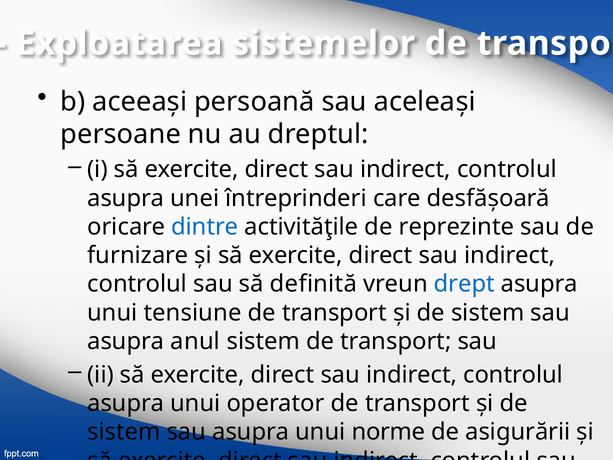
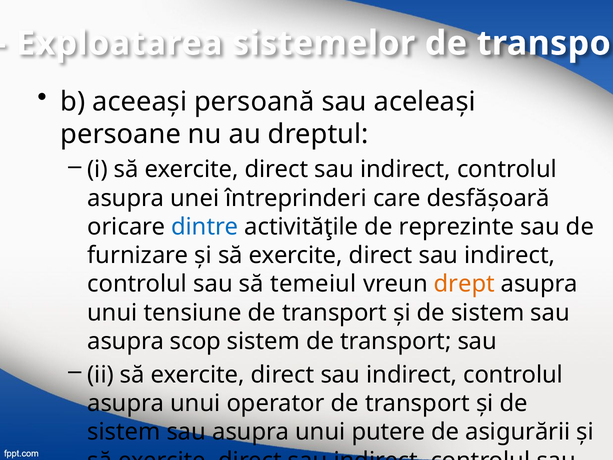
definită: definită -> temeiul
drept at (464, 284) colour: blue -> orange
anul: anul -> scop
norme: norme -> putere
